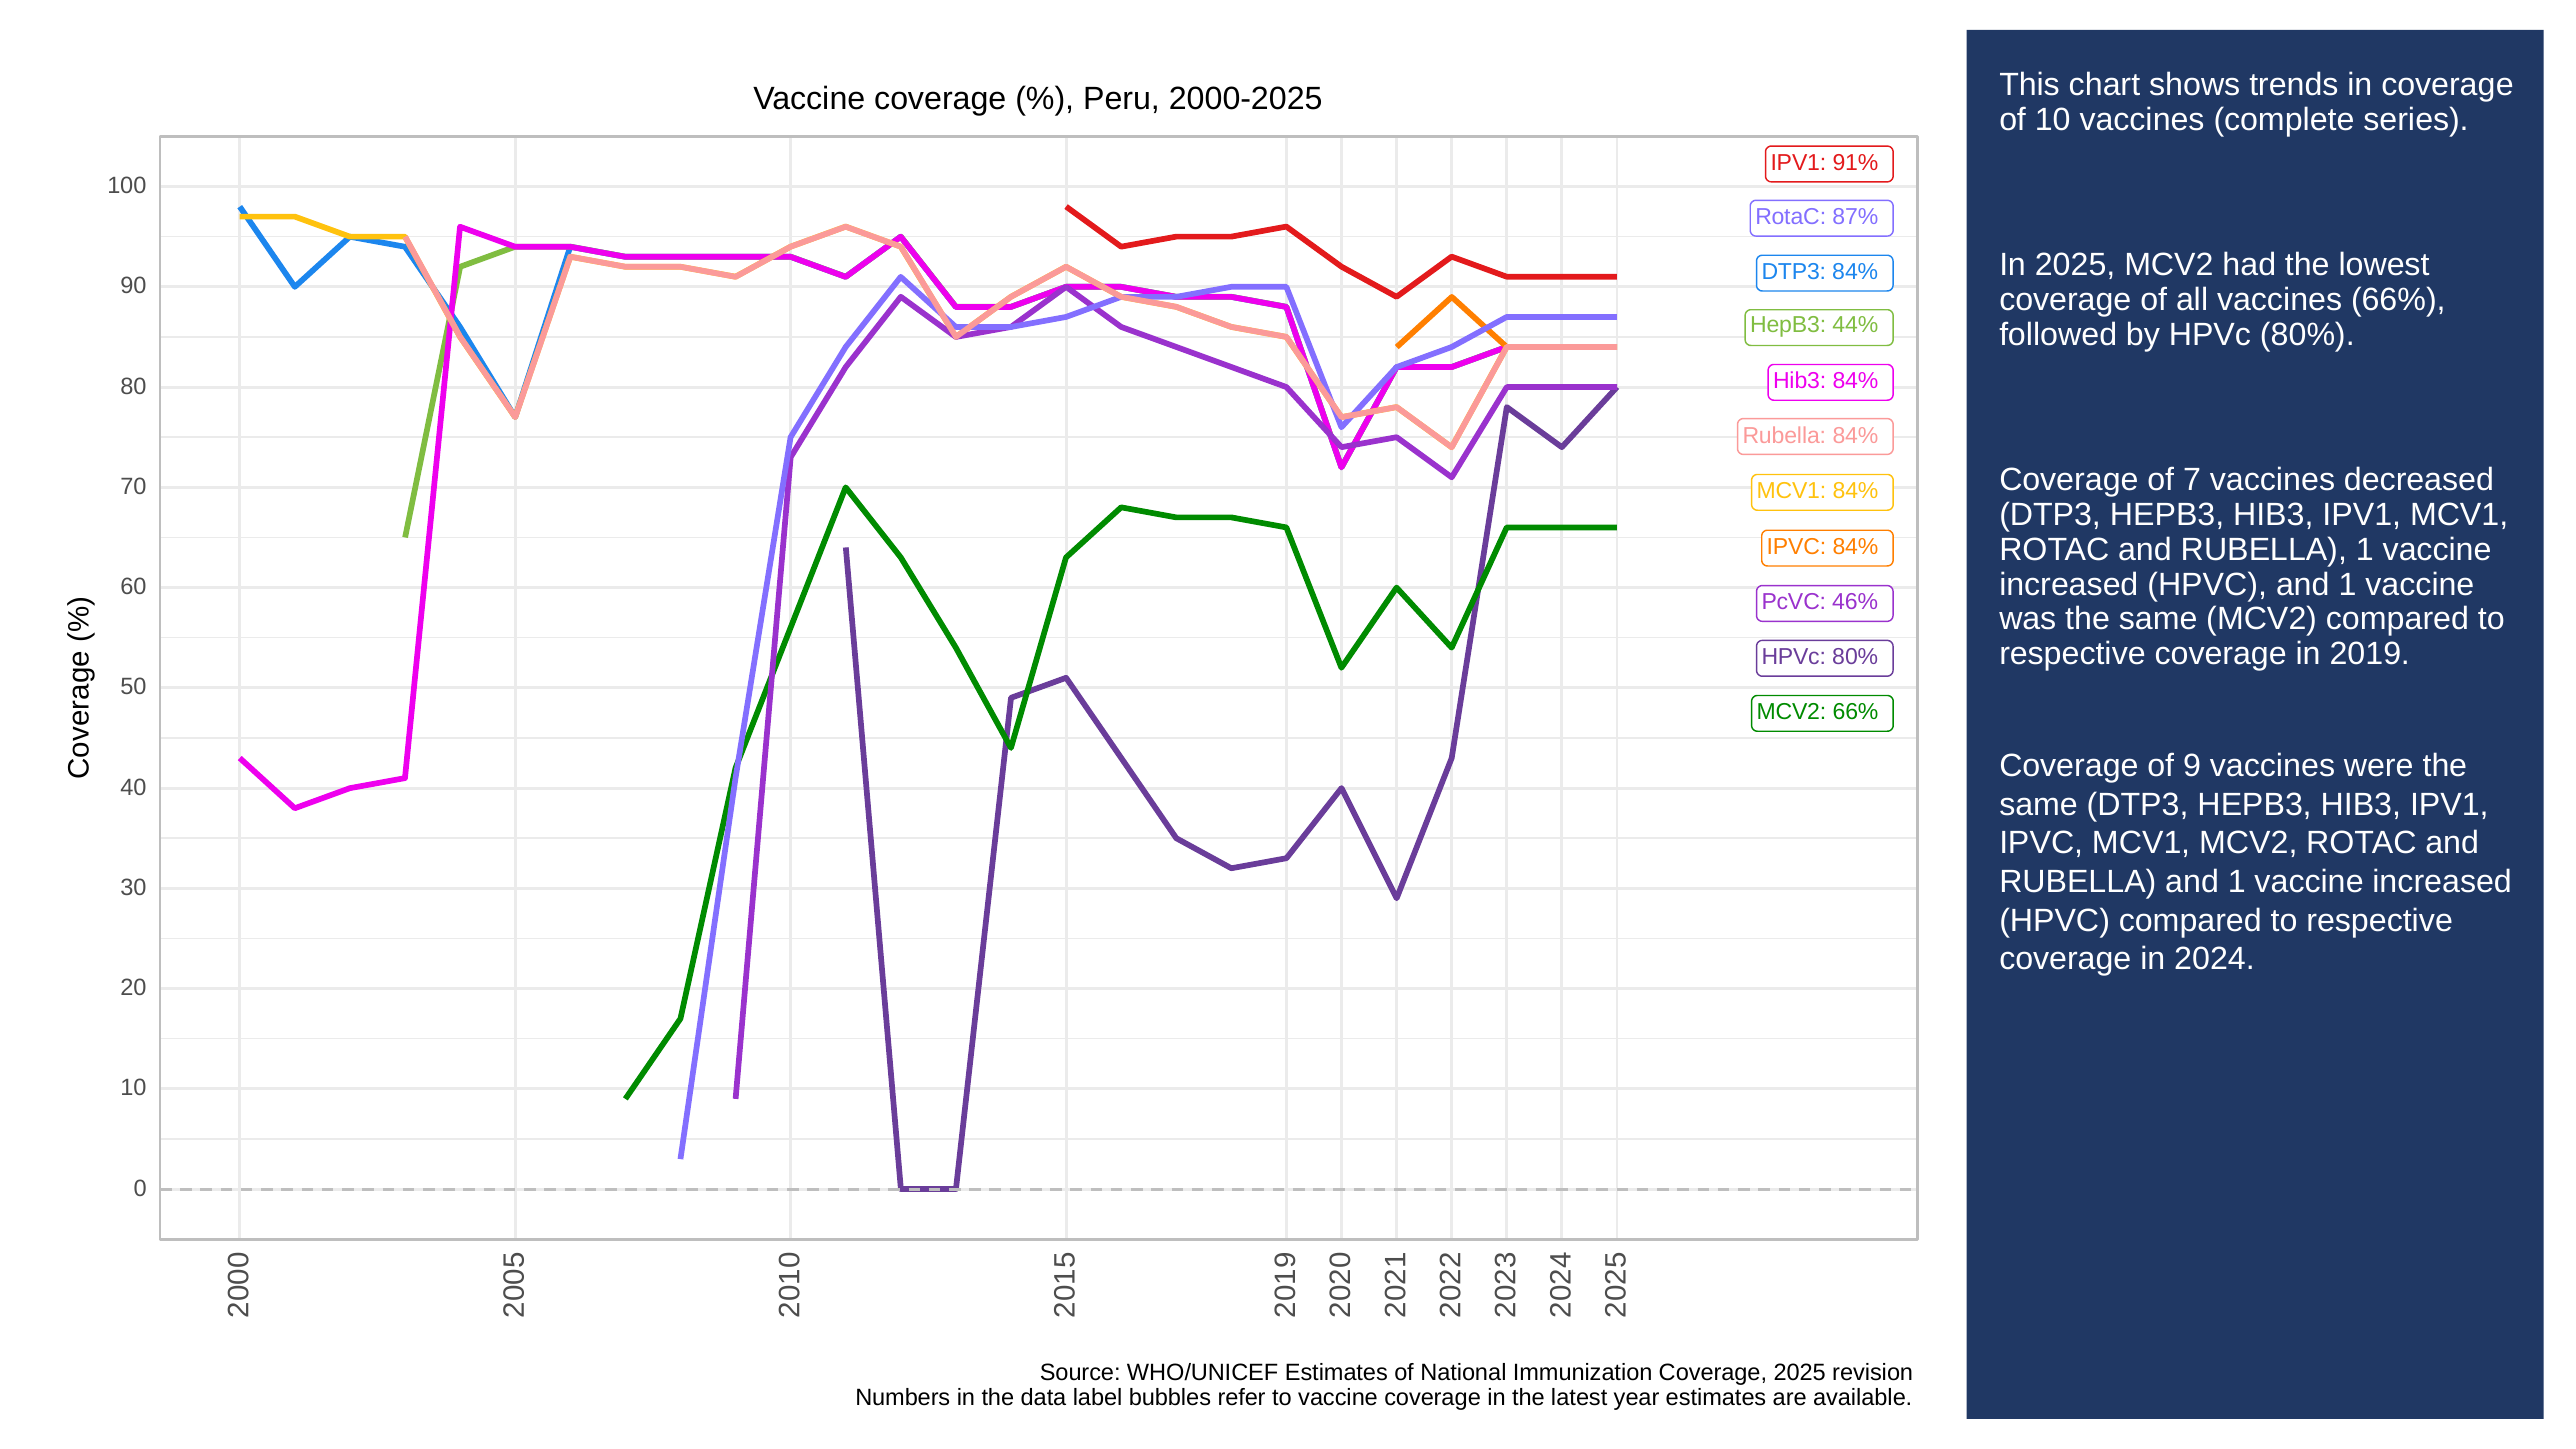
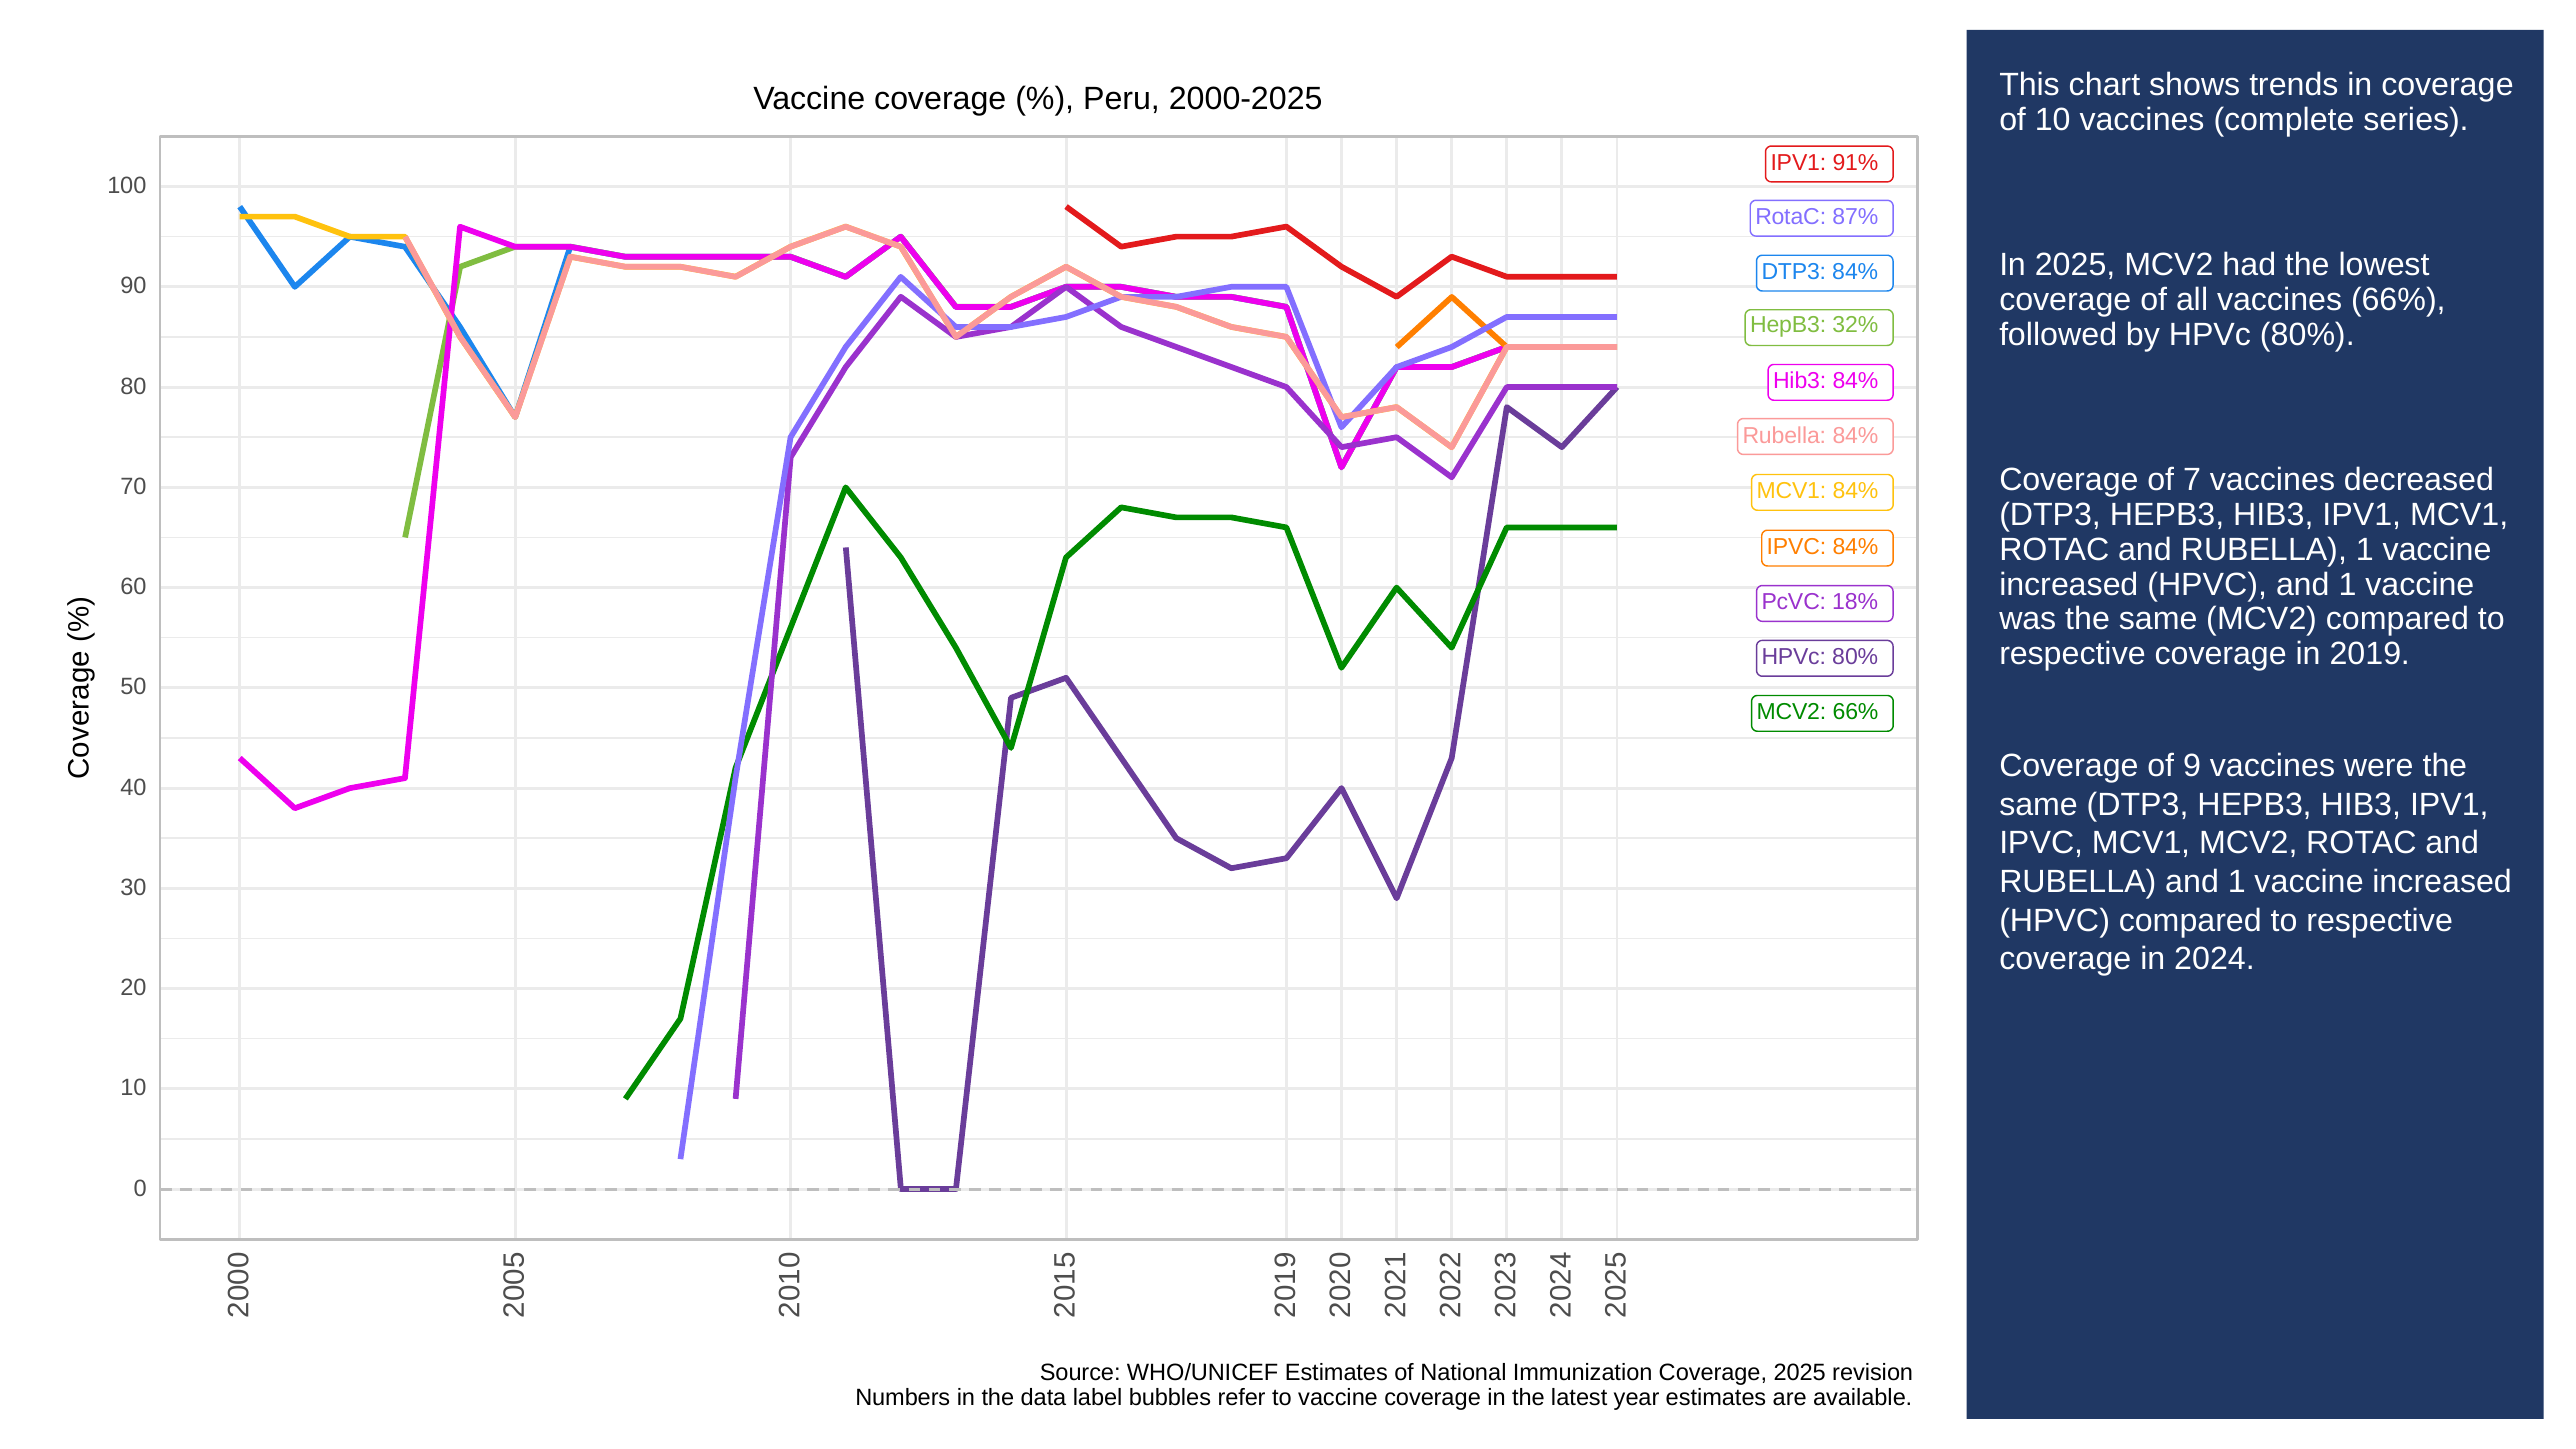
44%: 44% -> 32%
46%: 46% -> 18%
